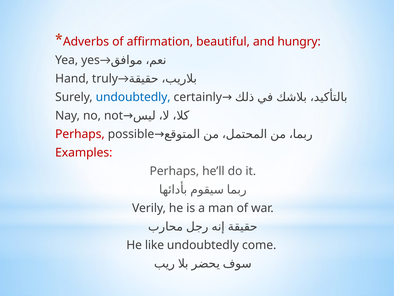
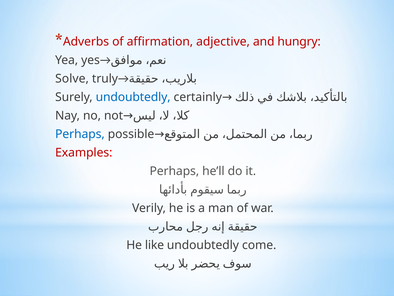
beautiful: beautiful -> adjective
Hand: Hand -> Solve
Perhaps at (80, 134) colour: red -> blue
